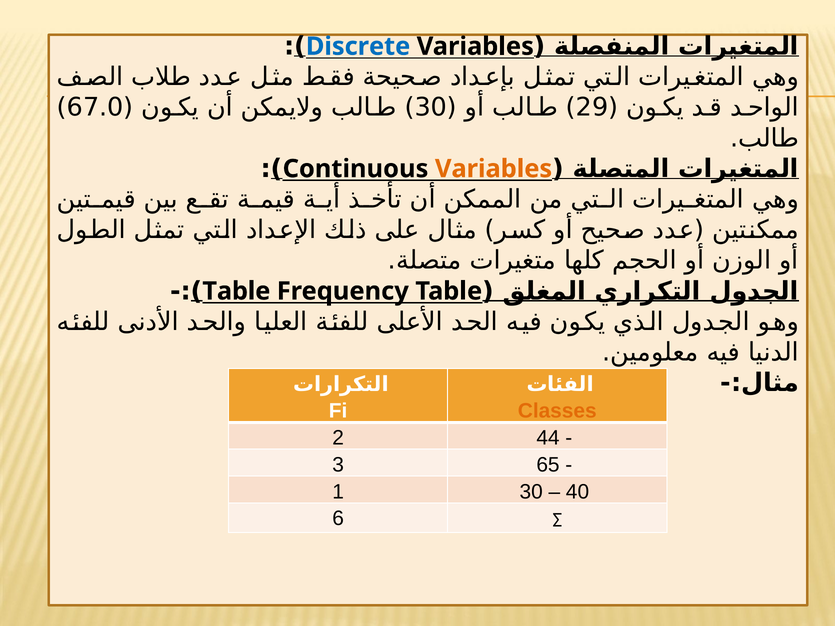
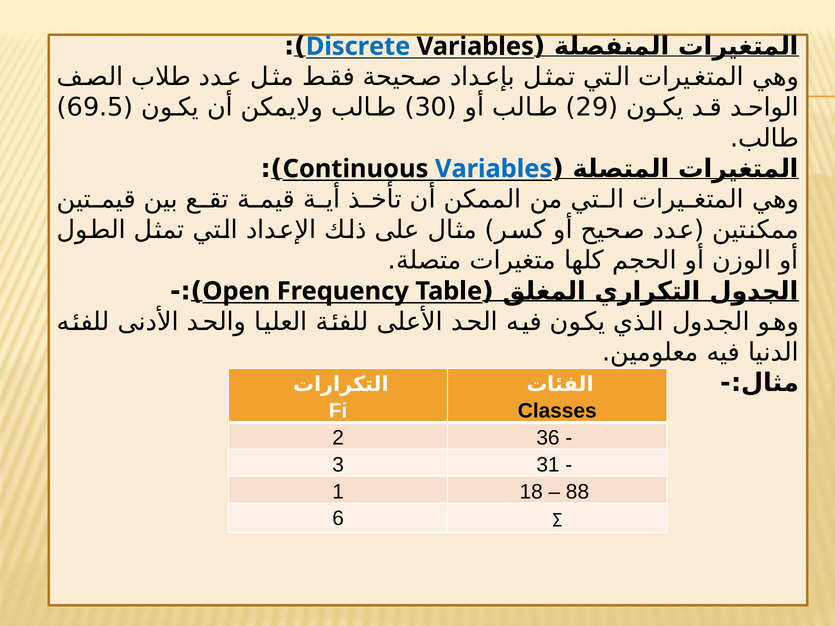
67.0: 67.0 -> 69.5
Variables at (494, 169) colour: orange -> blue
Table at (236, 291): Table -> Open
Classes colour: orange -> black
44: 44 -> 36
65: 65 -> 31
1 30: 30 -> 18
40: 40 -> 88
